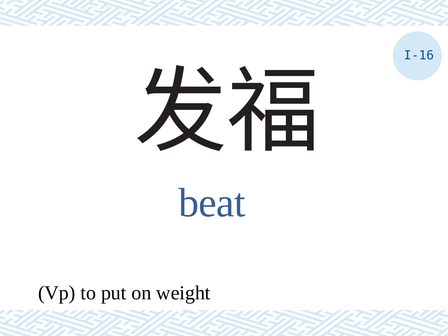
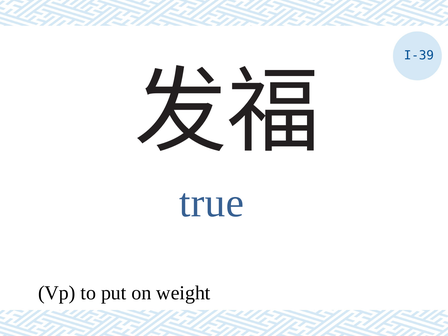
I-16: I-16 -> I-39
beat: beat -> true
